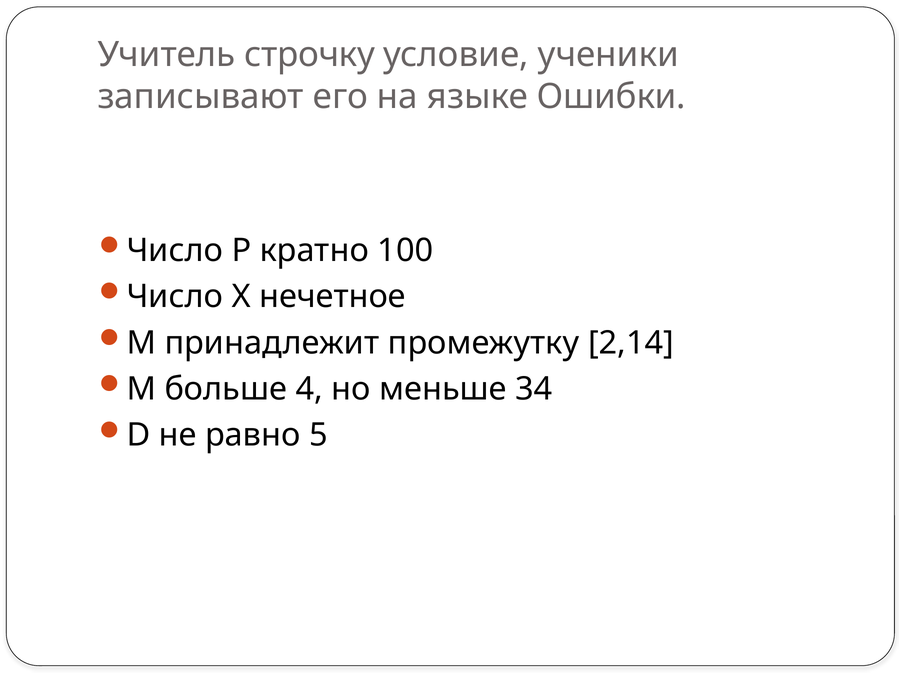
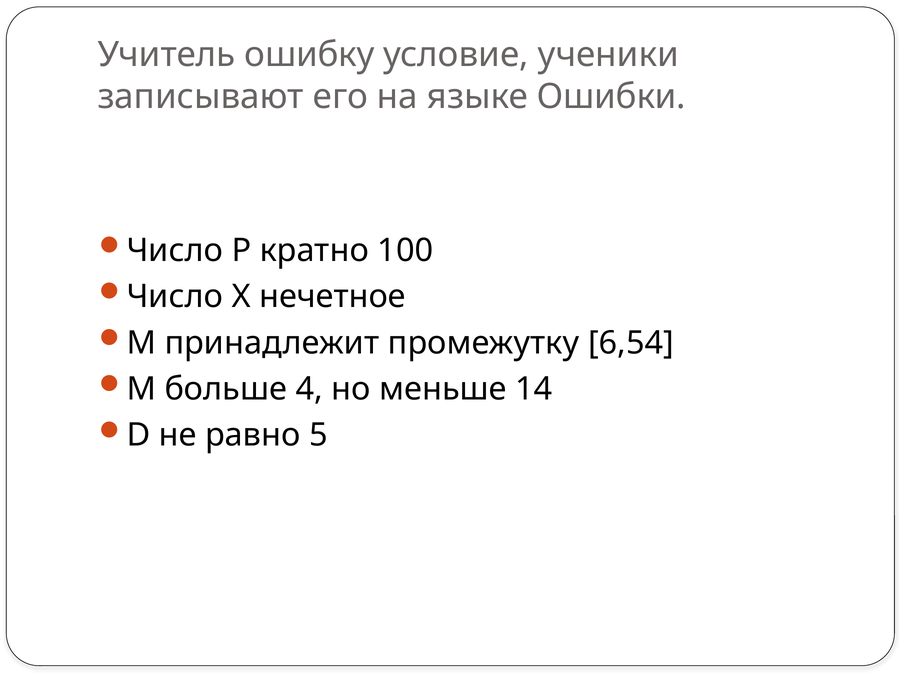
строчку: строчку -> ошибку
2,14: 2,14 -> 6,54
34: 34 -> 14
